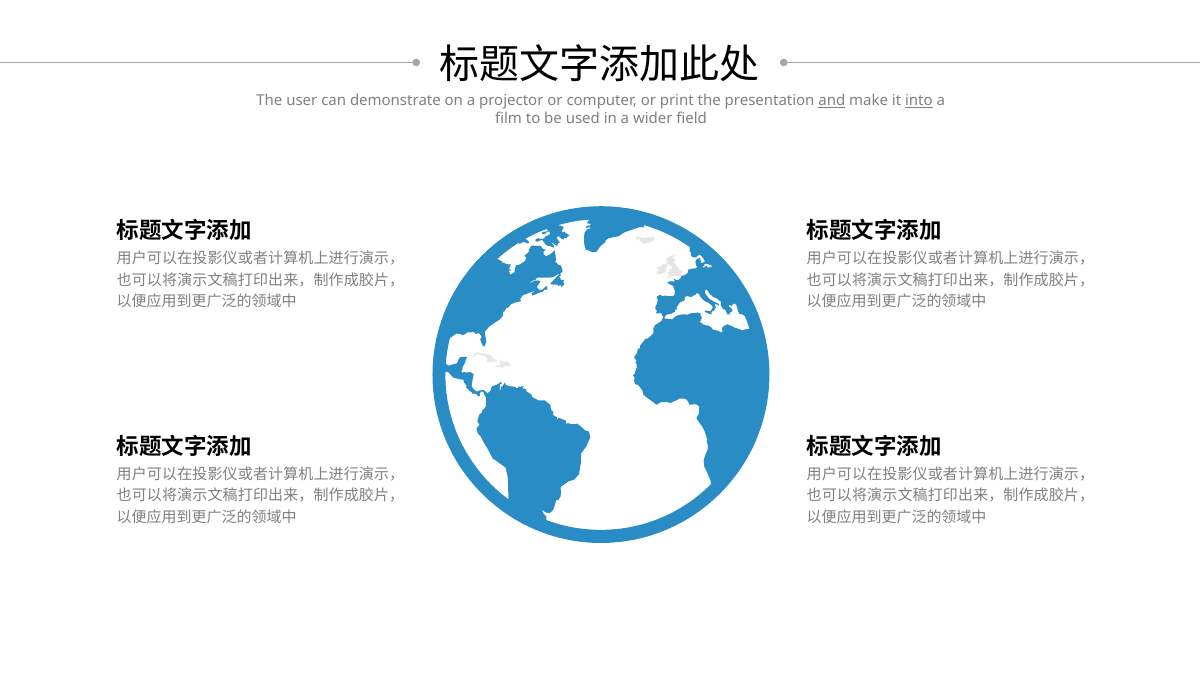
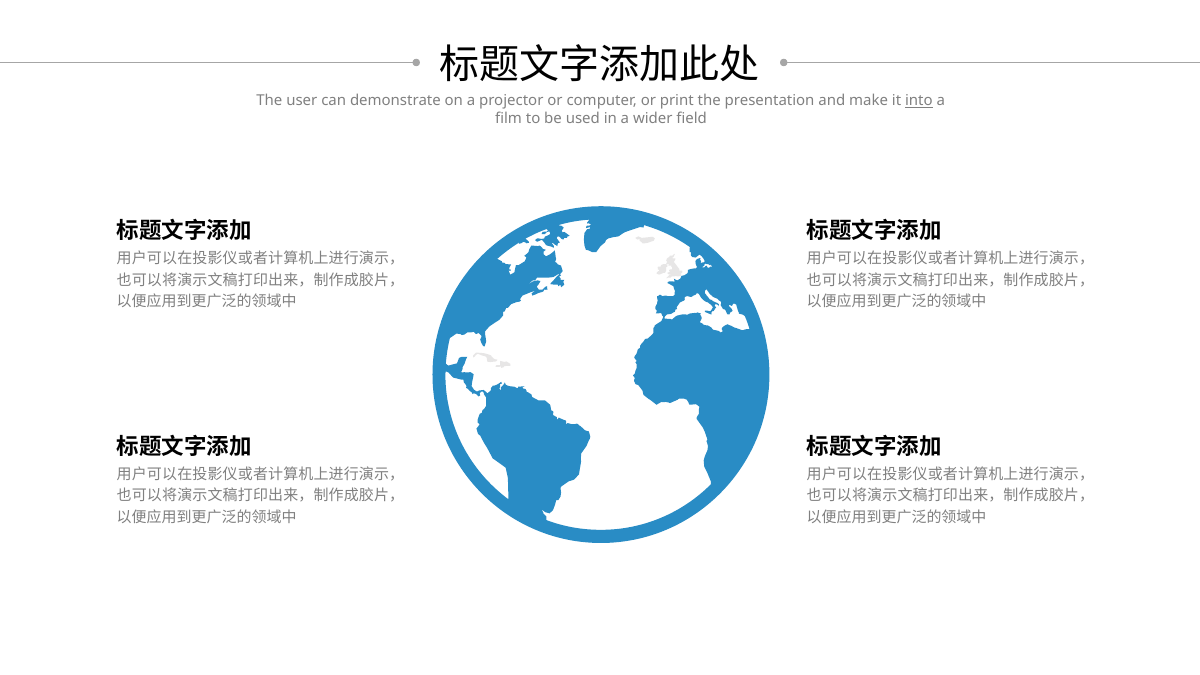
and underline: present -> none
